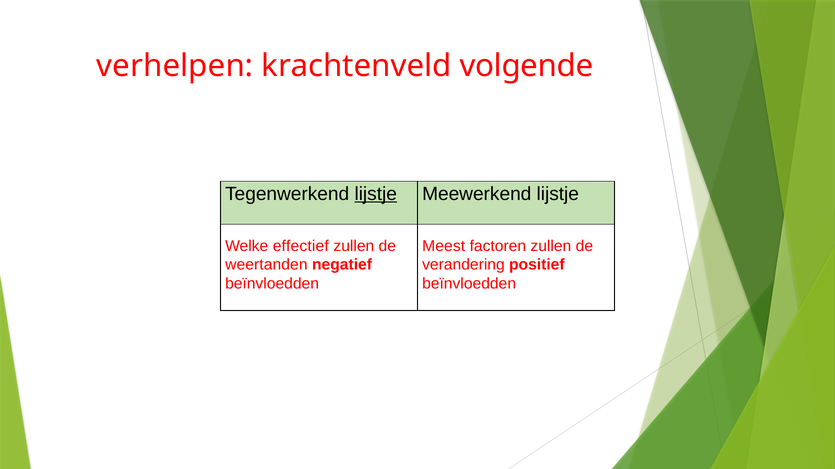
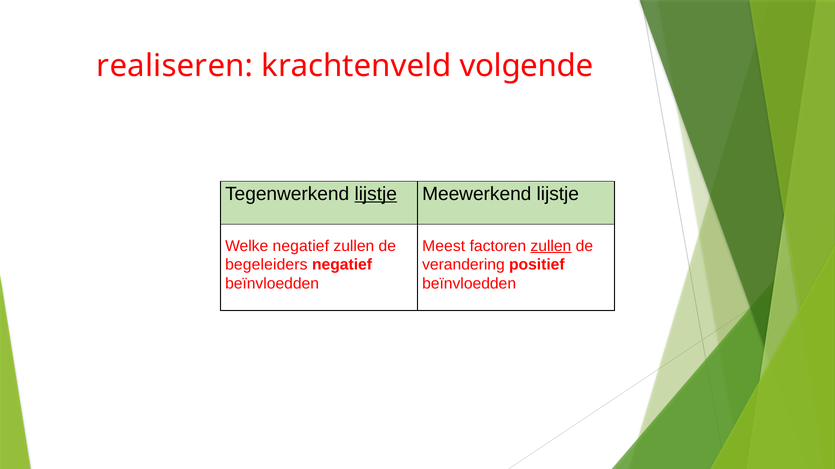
verhelpen: verhelpen -> realiseren
Welke effectief: effectief -> negatief
zullen at (551, 246) underline: none -> present
weertanden: weertanden -> begeleiders
